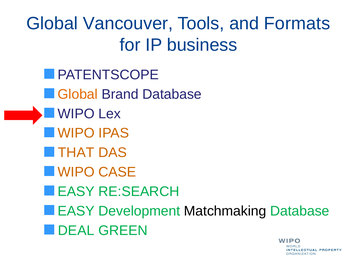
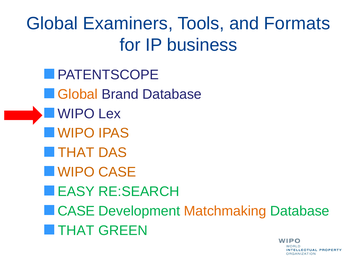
Vancouver: Vancouver -> Examiners
EASY at (76, 211): EASY -> CASE
Matchmaking colour: black -> orange
DEAL at (76, 230): DEAL -> THAT
